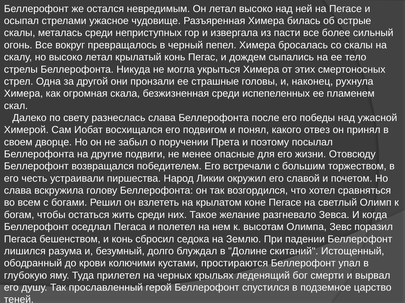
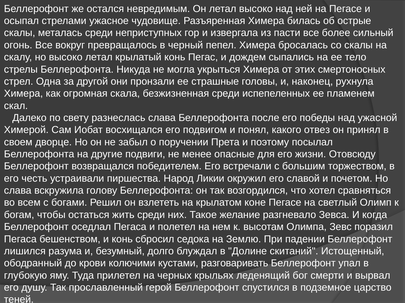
простираются: простираются -> разговаривать
